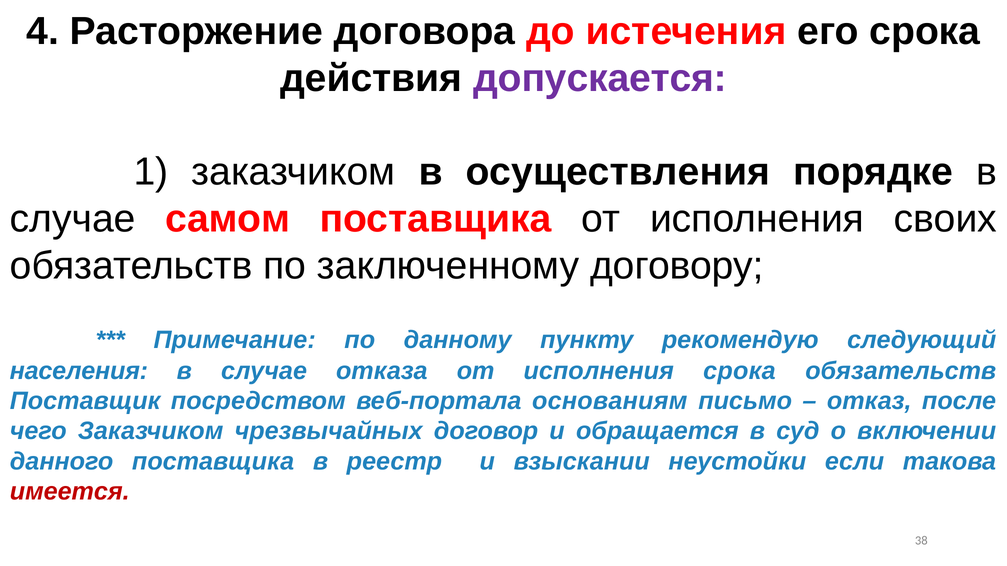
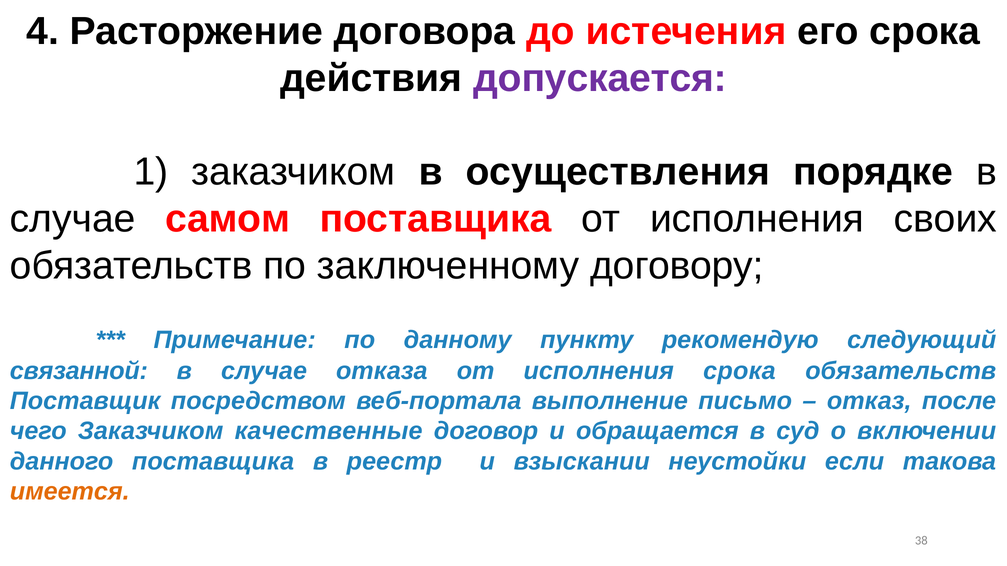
населения: населения -> связанной
основаниям: основаниям -> выполнение
чрезвычайных: чрезвычайных -> качественные
имеется colour: red -> orange
